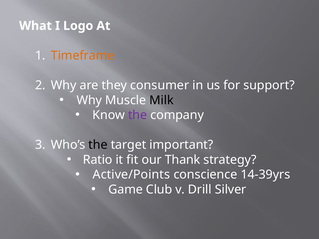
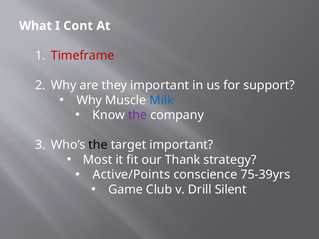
Logo: Logo -> Cont
Timeframe colour: orange -> red
they consumer: consumer -> important
Milk colour: black -> blue
Ratio: Ratio -> Most
14-39yrs: 14-39yrs -> 75-39yrs
Silver: Silver -> Silent
